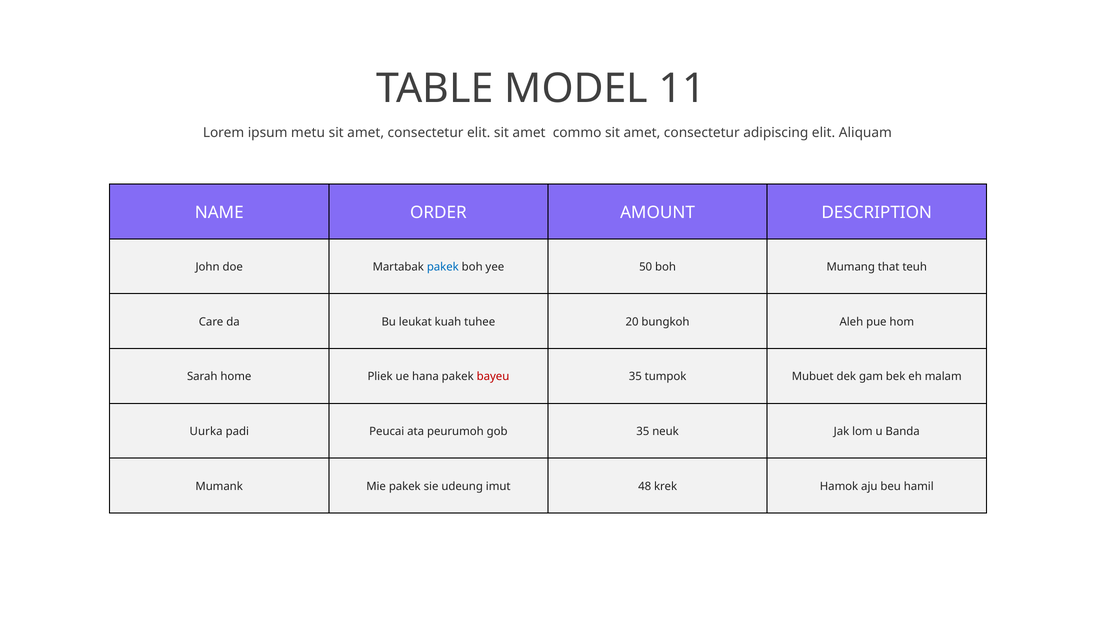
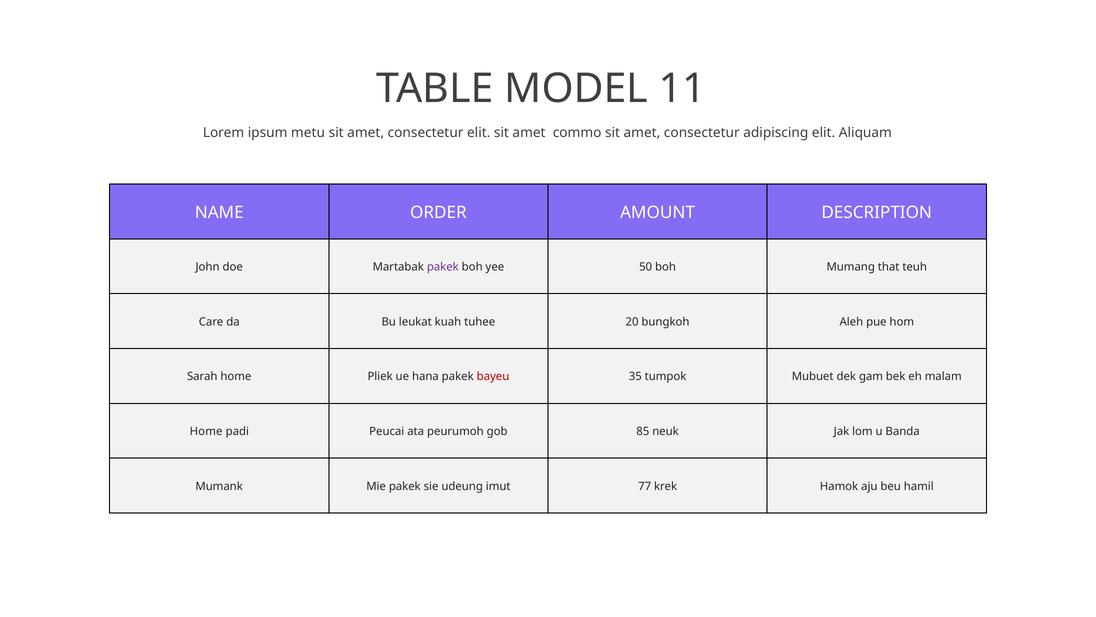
pakek at (443, 267) colour: blue -> purple
Uurka at (206, 431): Uurka -> Home
gob 35: 35 -> 85
48: 48 -> 77
